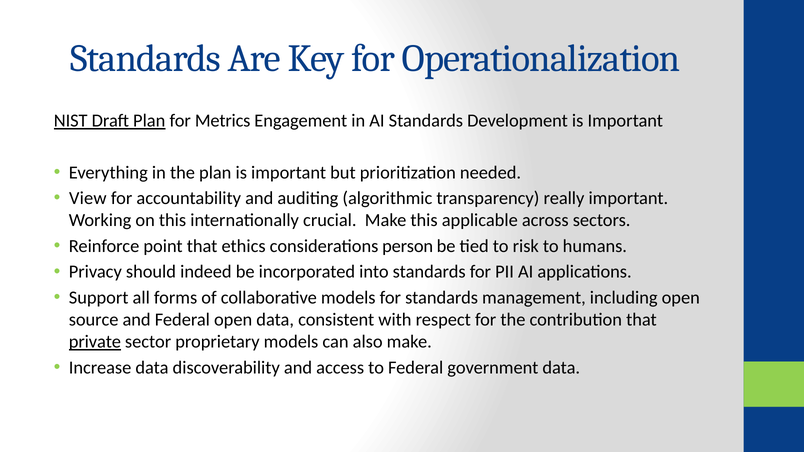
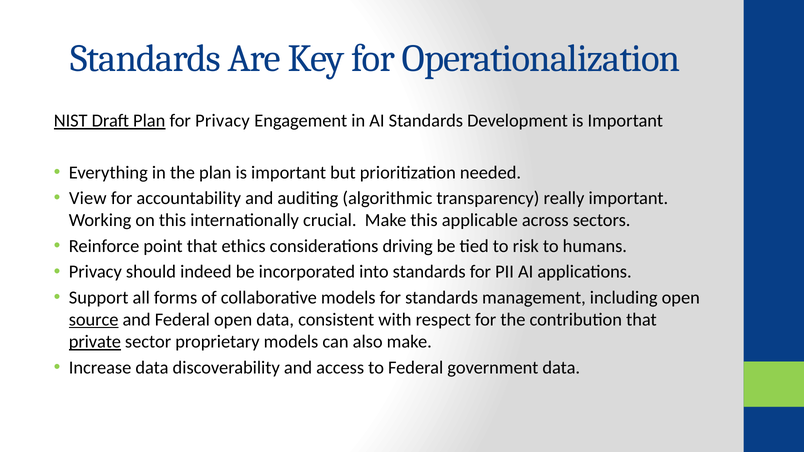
for Metrics: Metrics -> Privacy
person: person -> driving
source underline: none -> present
